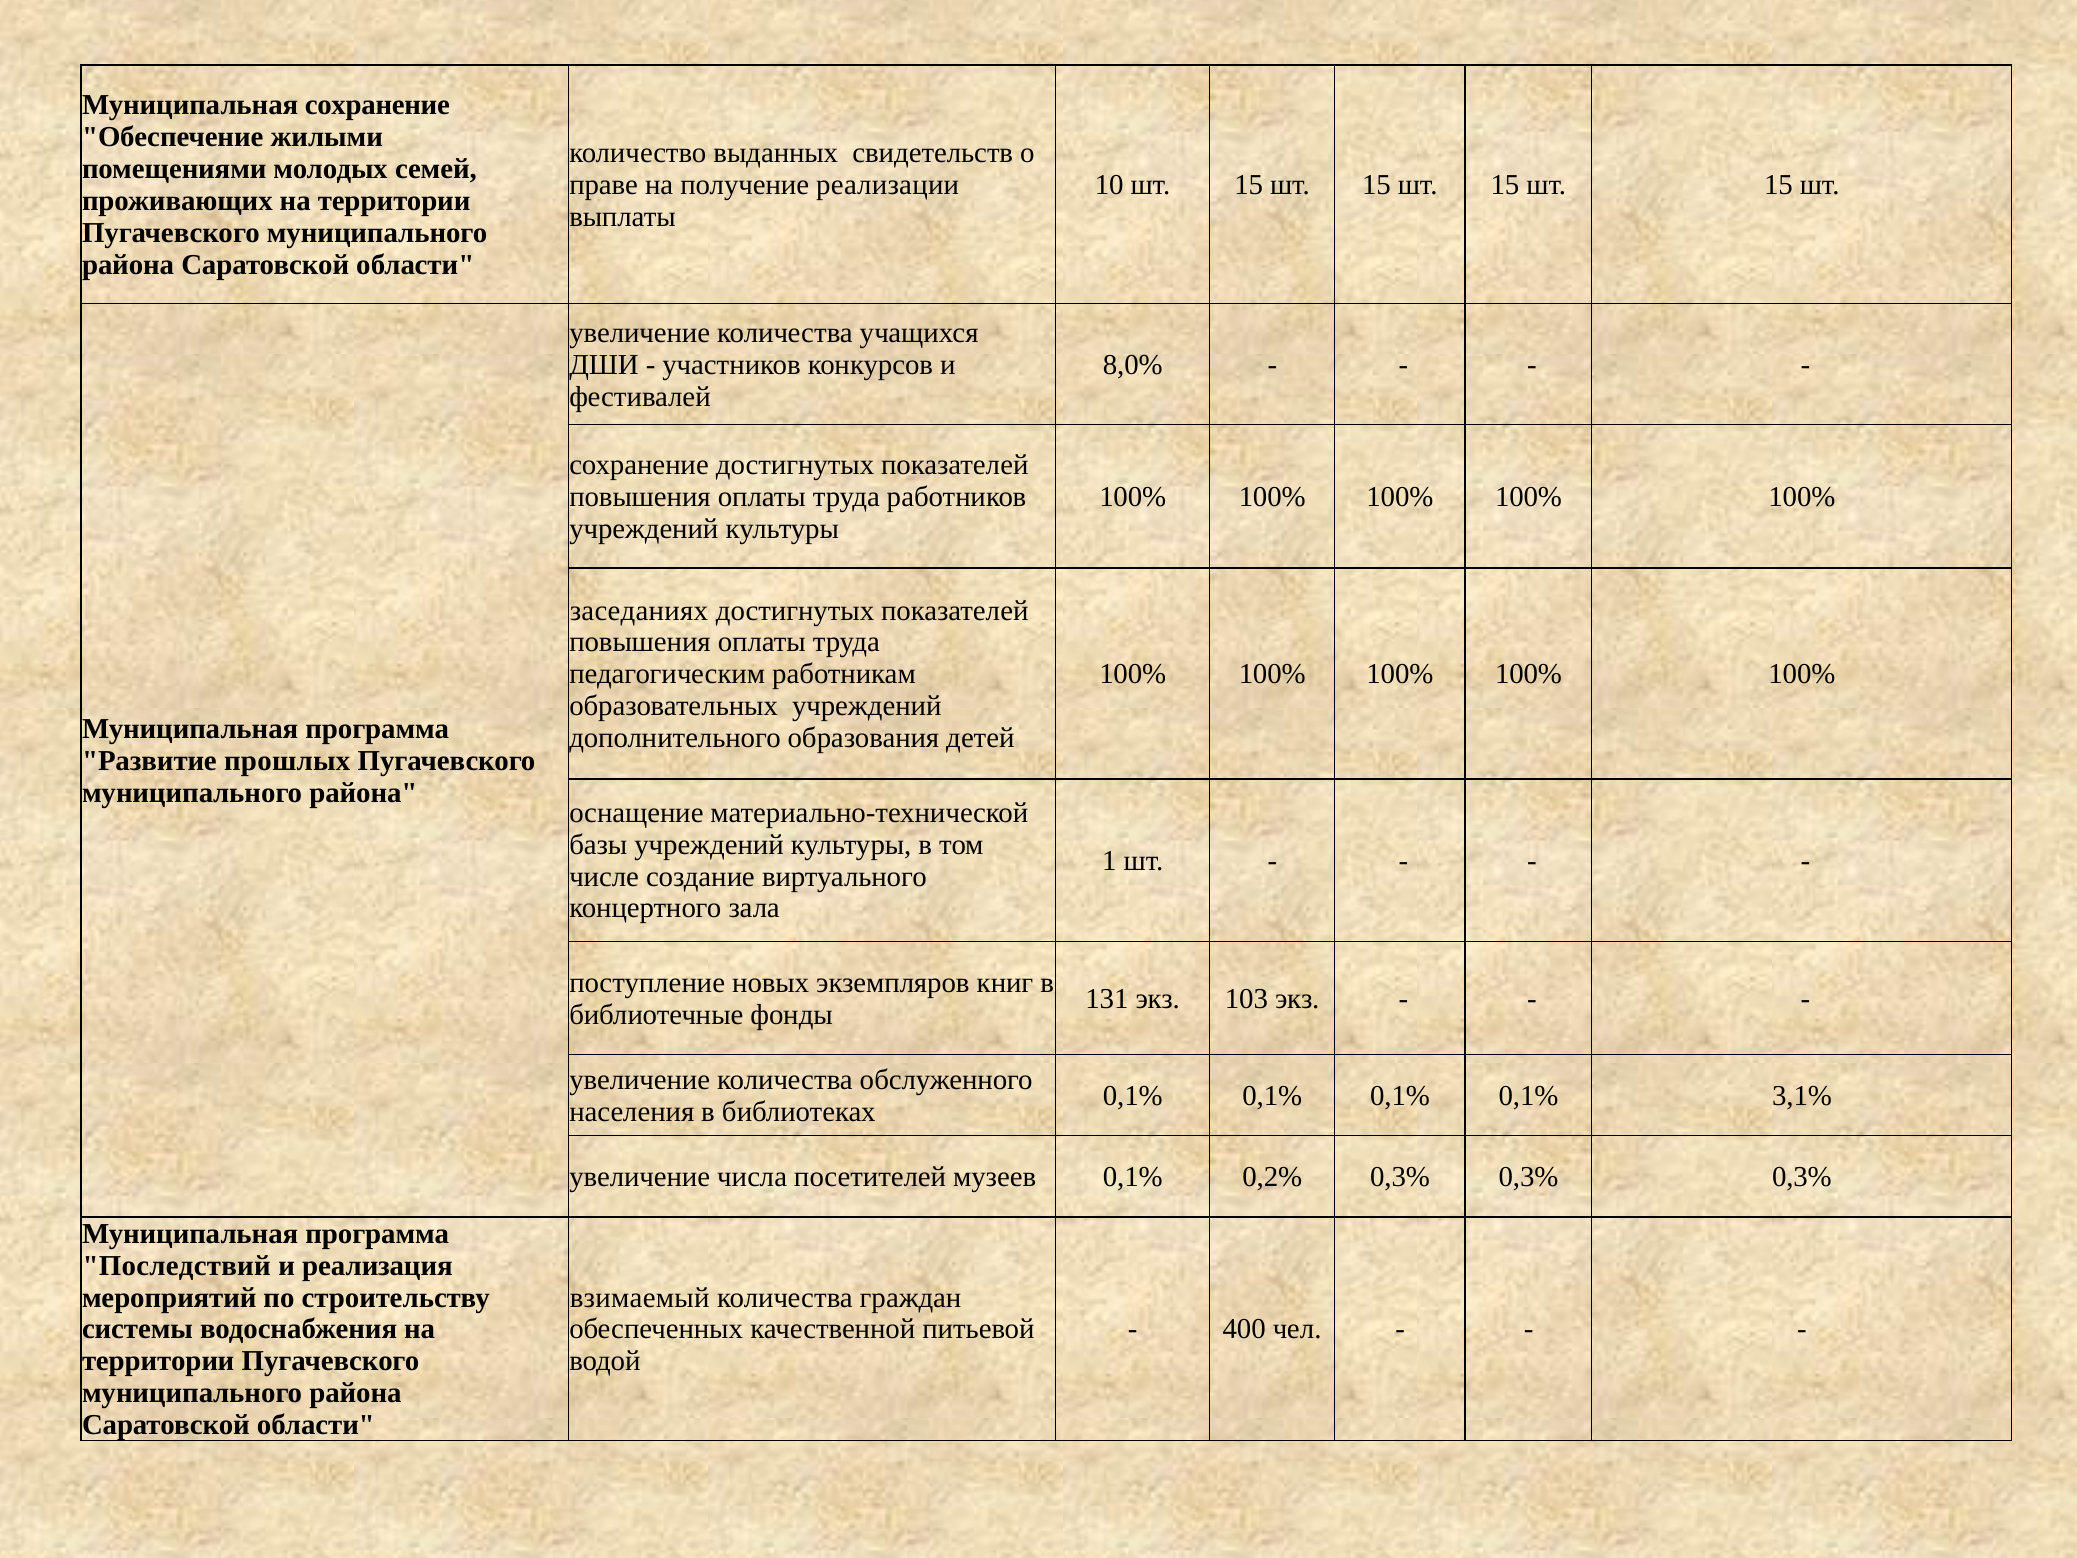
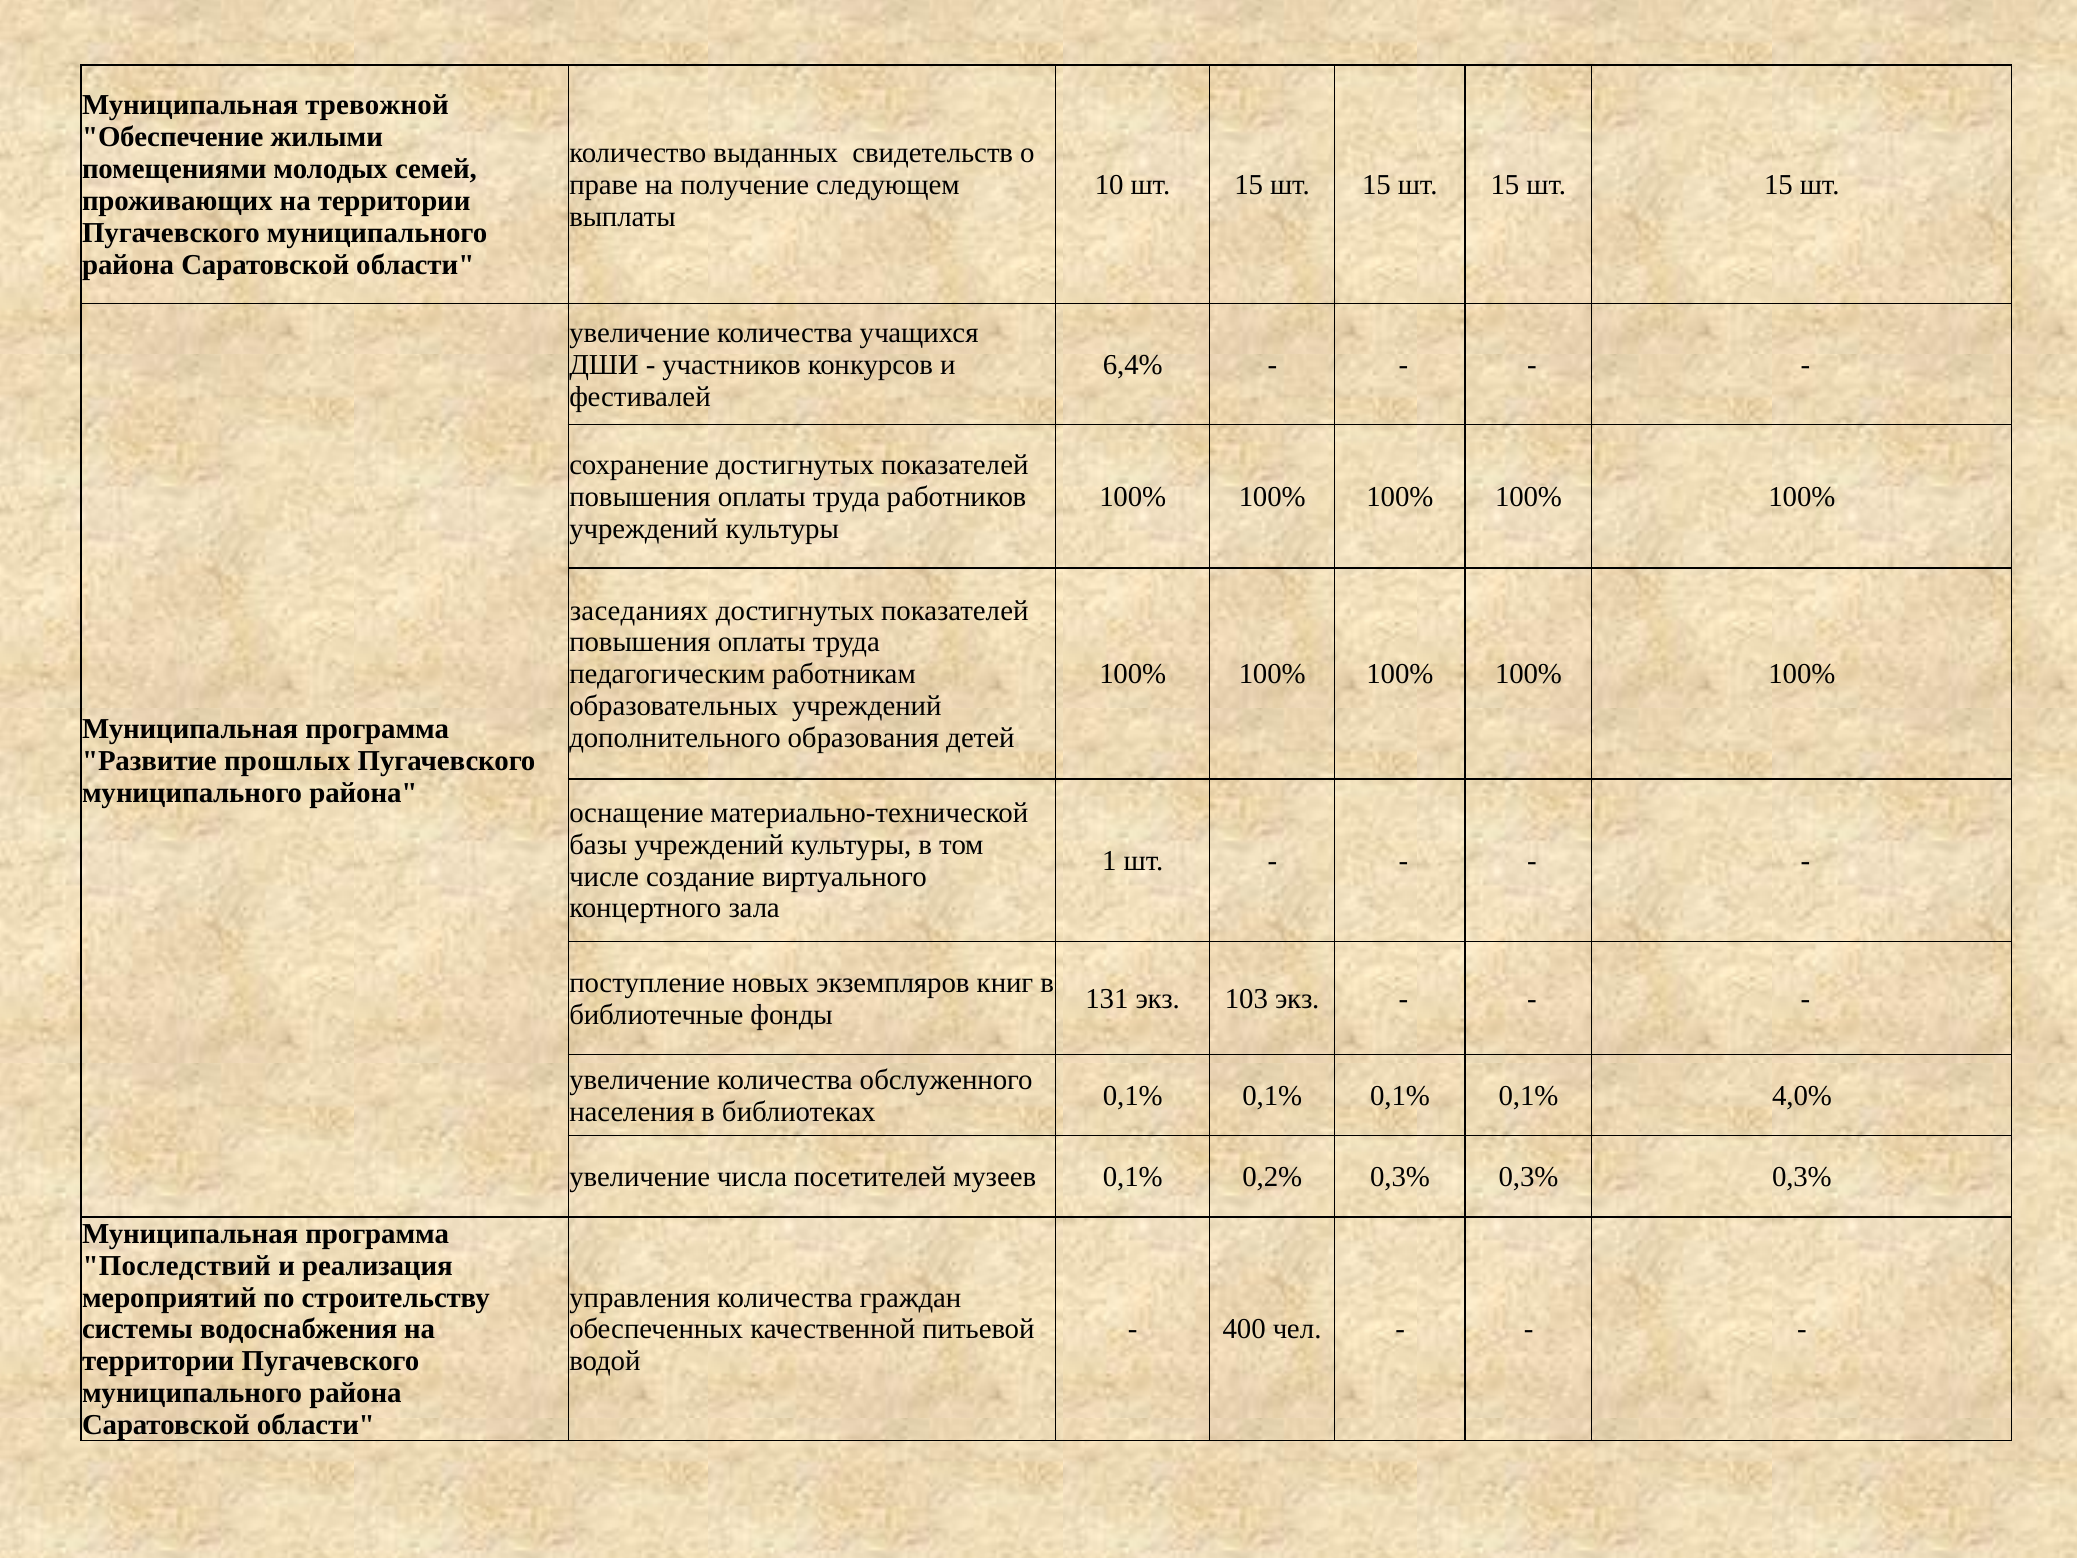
Муниципальная сохранение: сохранение -> тревожной
реализации: реализации -> следующем
8,0%: 8,0% -> 6,4%
3,1%: 3,1% -> 4,0%
взимаемый: взимаемый -> управления
